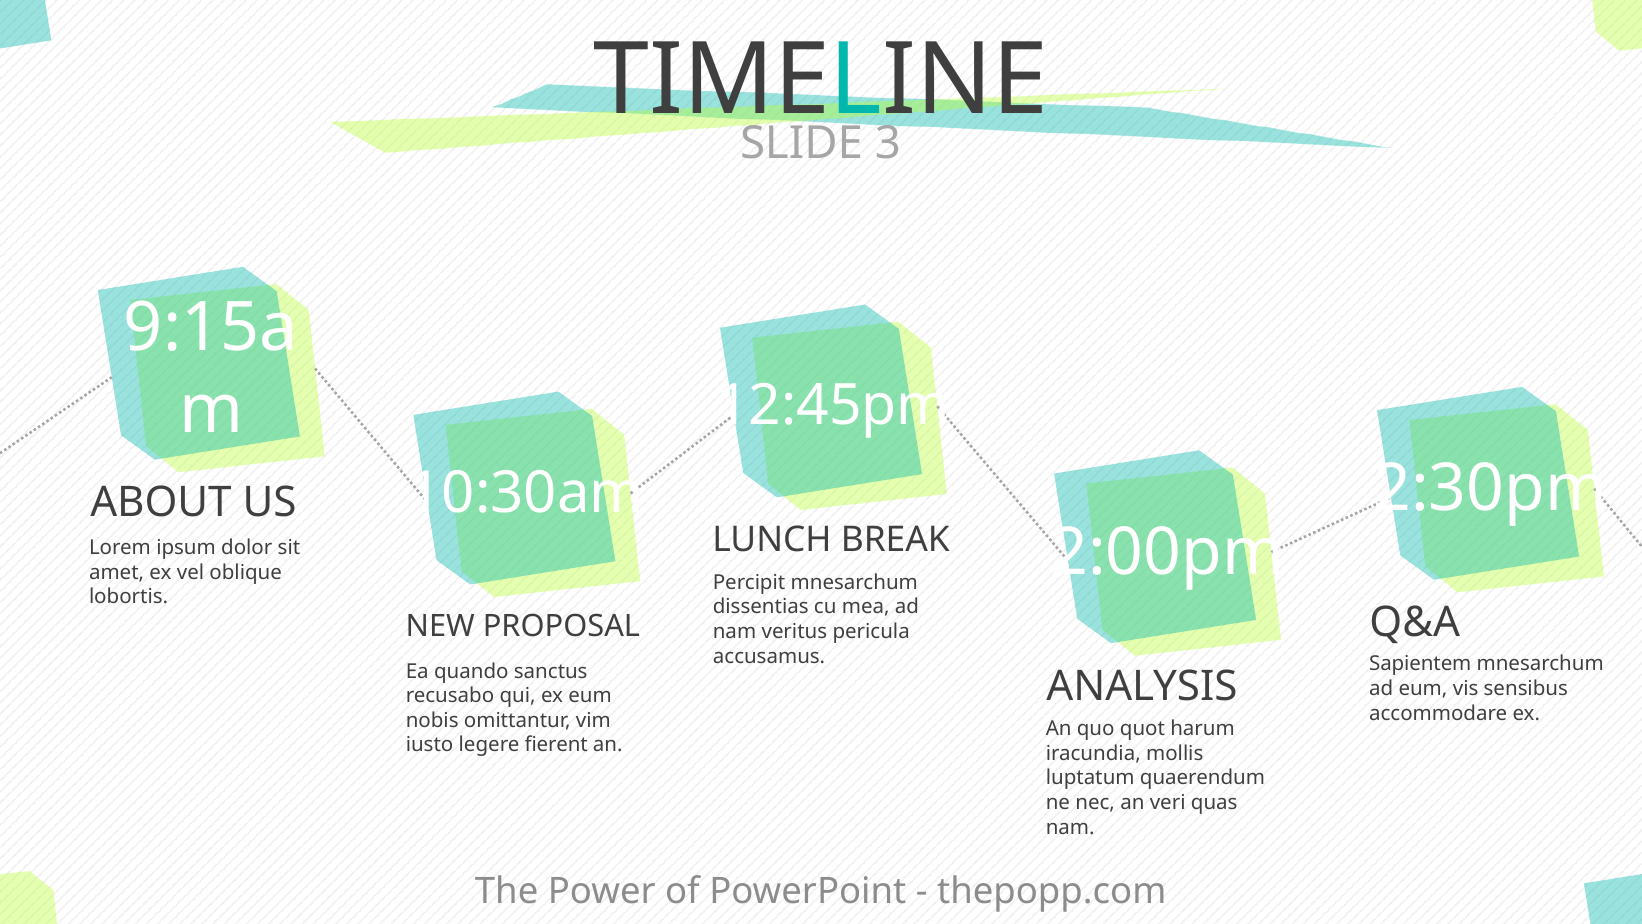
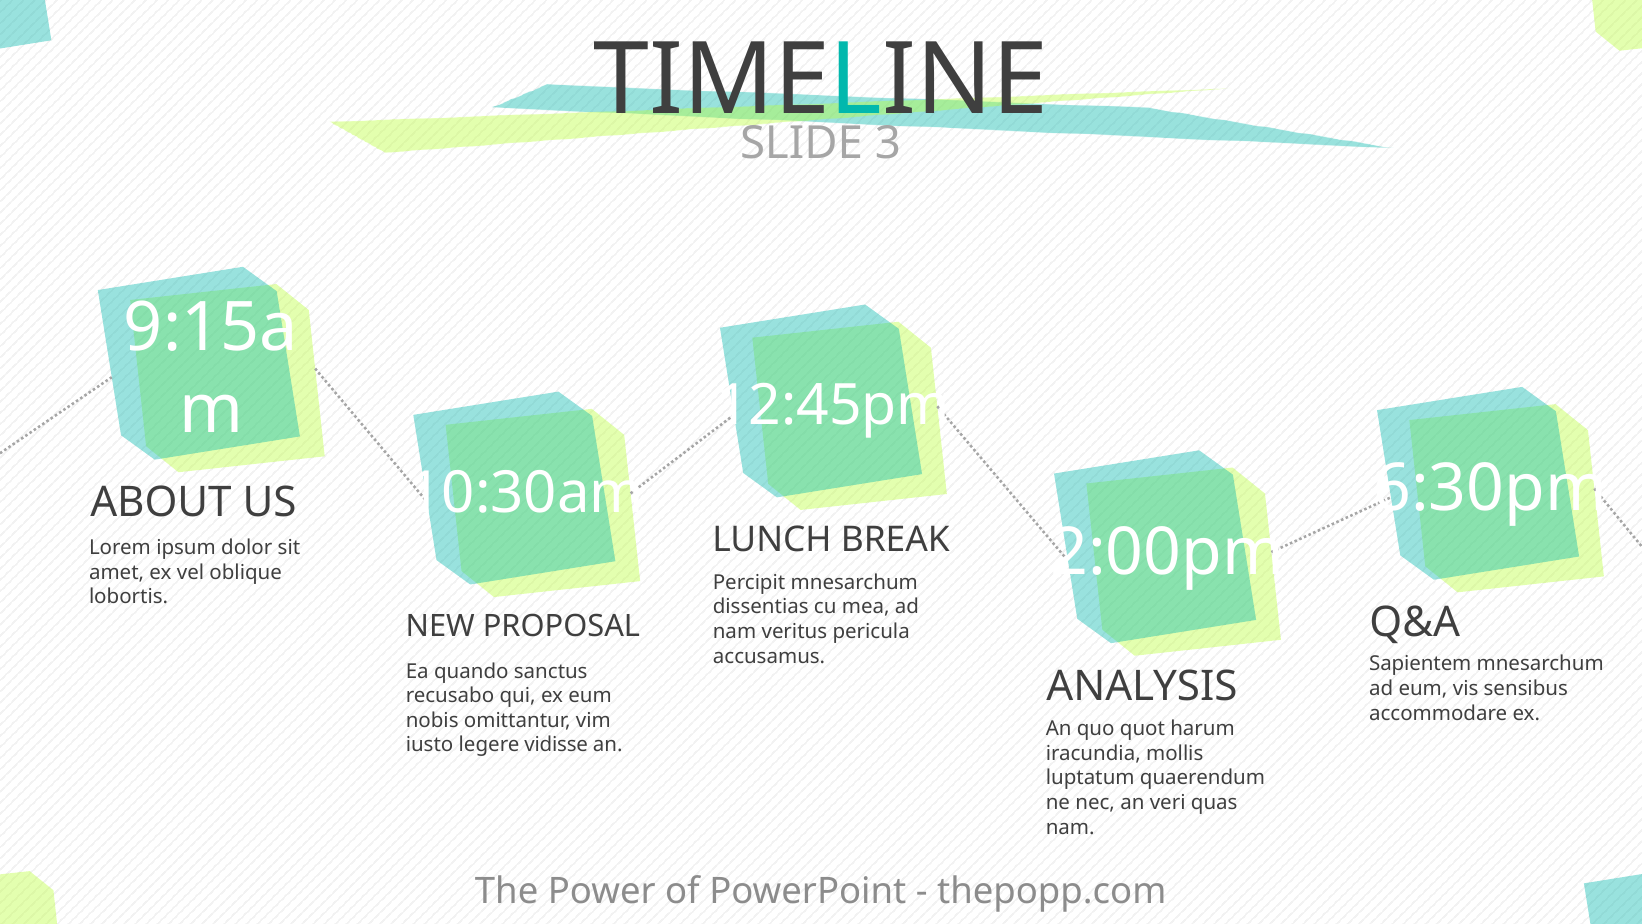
2:30pm: 2:30pm -> 6:30pm
fierent: fierent -> vidisse
